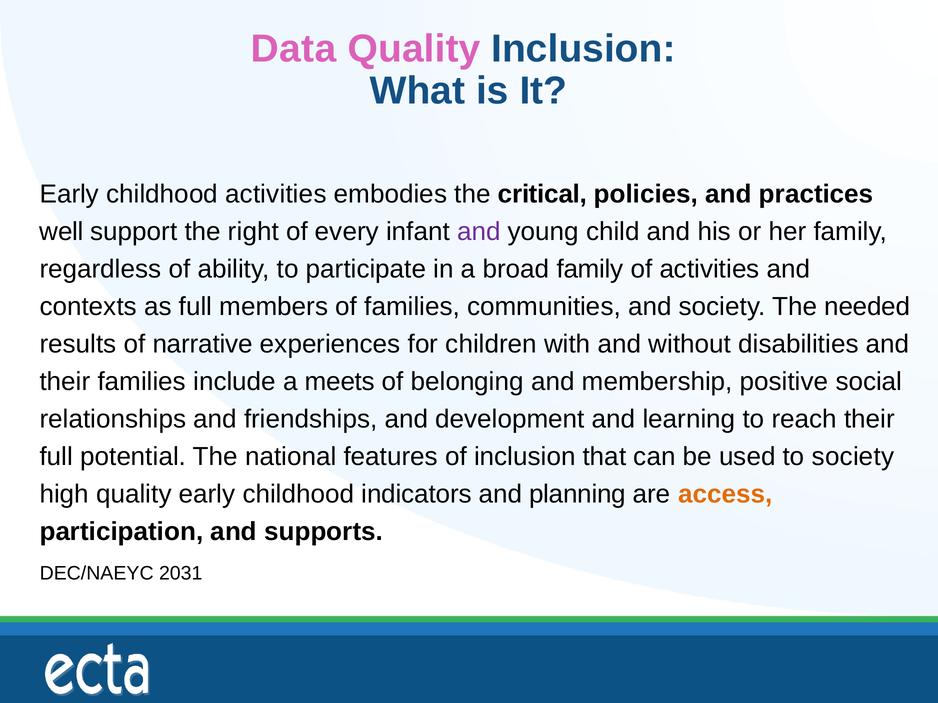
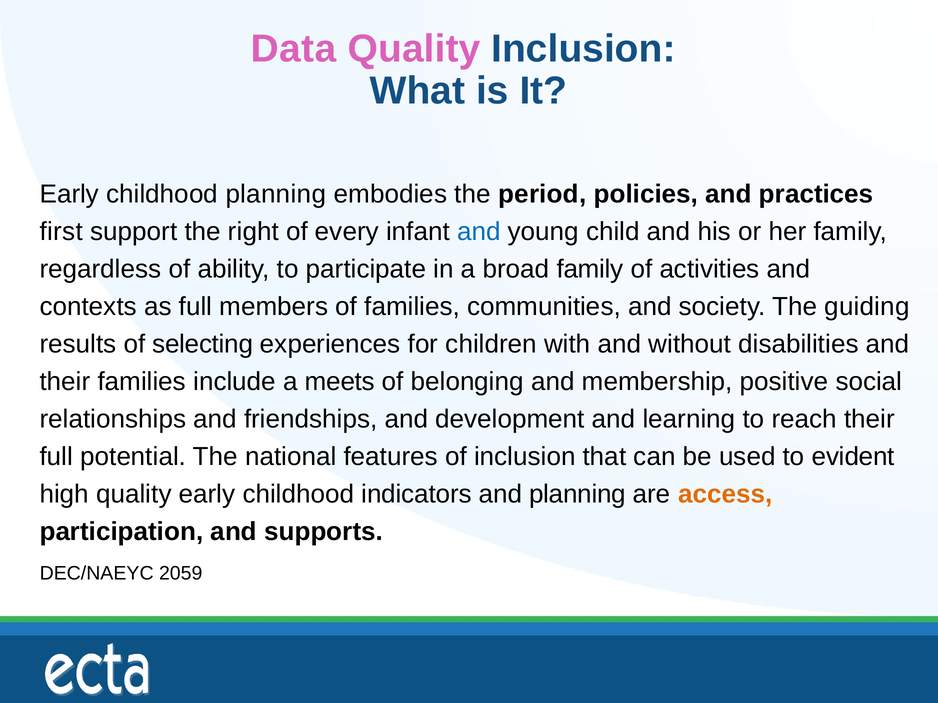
childhood activities: activities -> planning
critical: critical -> period
well: well -> first
and at (479, 232) colour: purple -> blue
needed: needed -> guiding
narrative: narrative -> selecting
to society: society -> evident
2031: 2031 -> 2059
